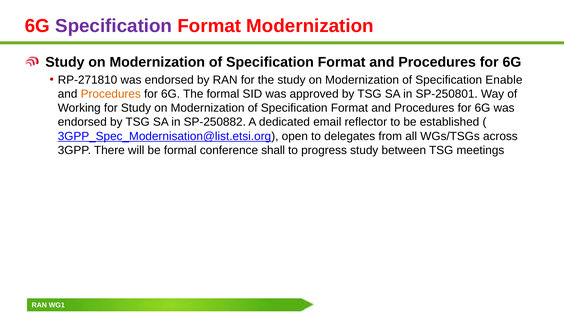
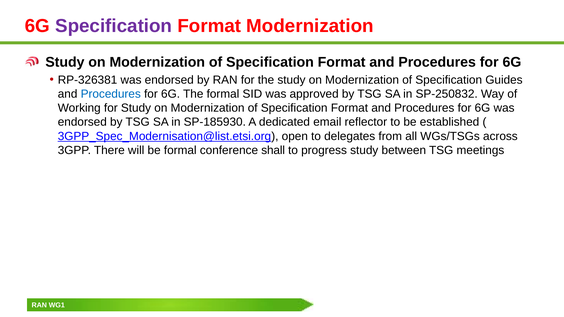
RP-271810: RP-271810 -> RP-326381
Enable: Enable -> Guides
Procedures at (111, 94) colour: orange -> blue
SP-250801: SP-250801 -> SP-250832
SP-250882: SP-250882 -> SP-185930
